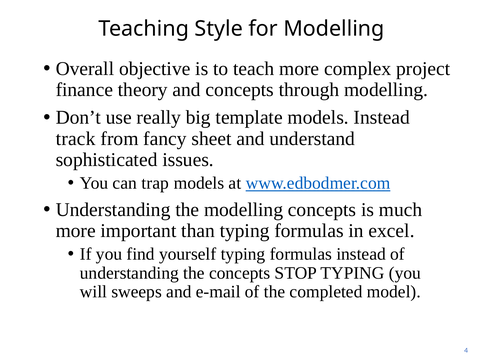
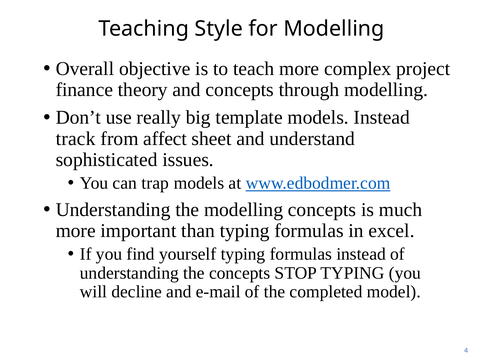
fancy: fancy -> affect
sweeps: sweeps -> decline
